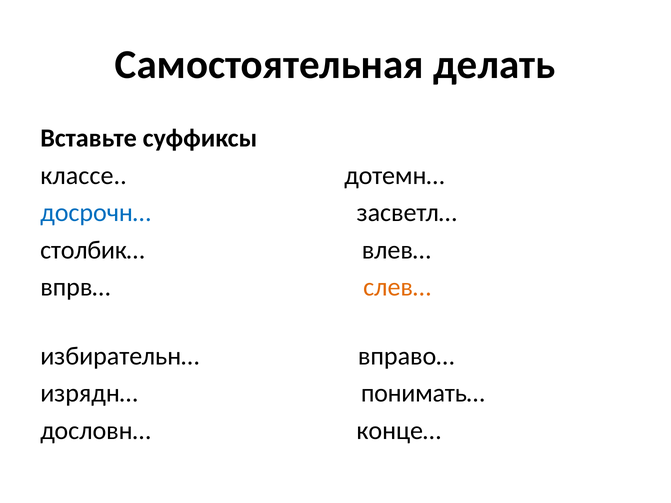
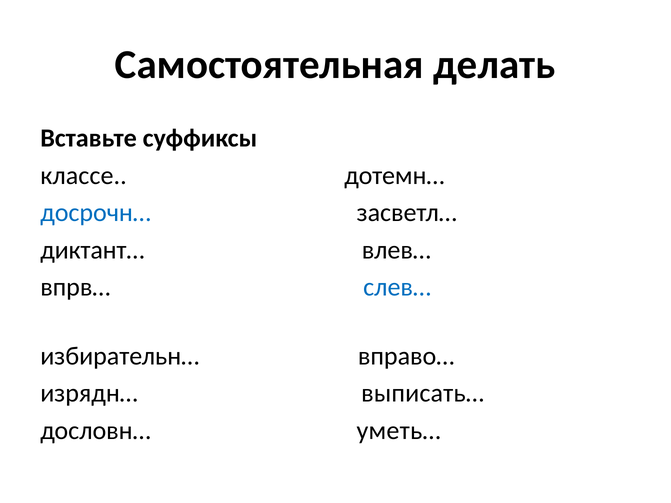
столбик…: столбик… -> диктант…
слев… colour: orange -> blue
понимать…: понимать… -> выписать…
конце…: конце… -> уметь…
